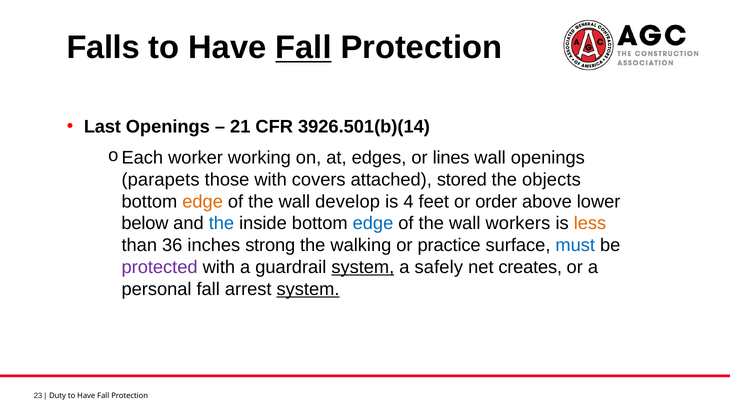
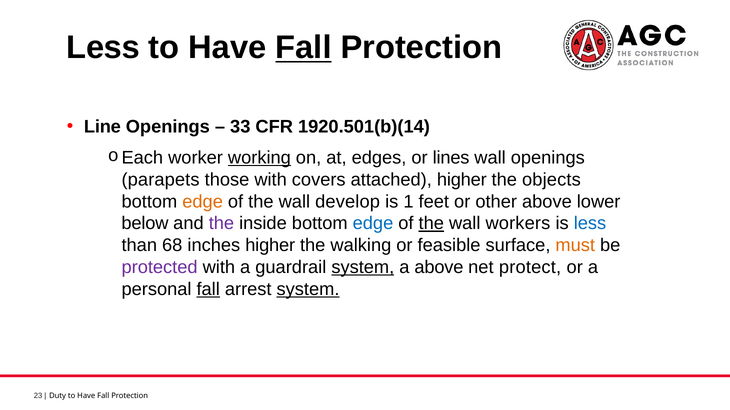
Falls at (103, 48): Falls -> Less
Last: Last -> Line
21: 21 -> 33
3926.501(b)(14: 3926.501(b)(14 -> 1920.501(b)(14
working underline: none -> present
attached stored: stored -> higher
4: 4 -> 1
order: order -> other
the at (221, 224) colour: blue -> purple
the at (431, 224) underline: none -> present
less at (590, 224) colour: orange -> blue
36: 36 -> 68
inches strong: strong -> higher
practice: practice -> feasible
must colour: blue -> orange
a safely: safely -> above
creates: creates -> protect
fall at (208, 289) underline: none -> present
